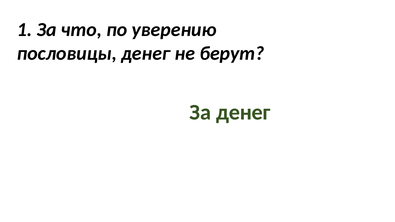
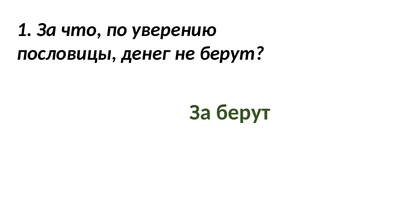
За денег: денег -> берут
